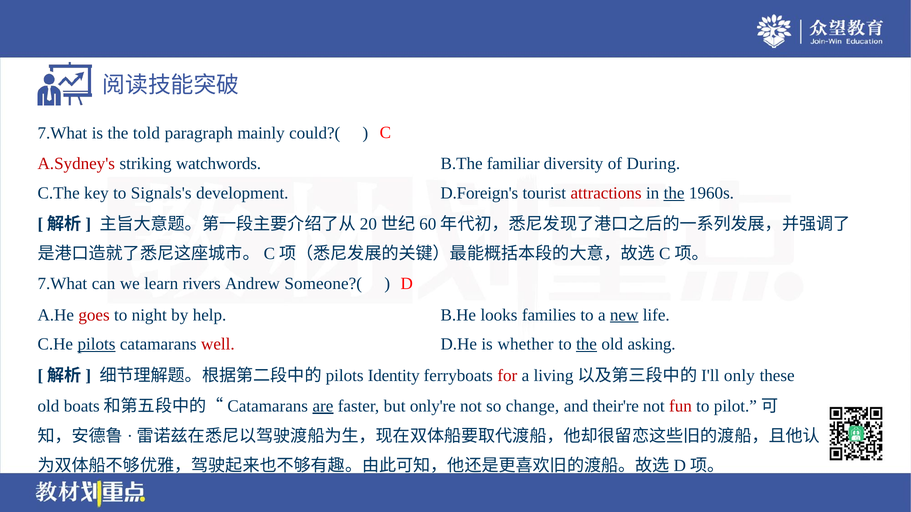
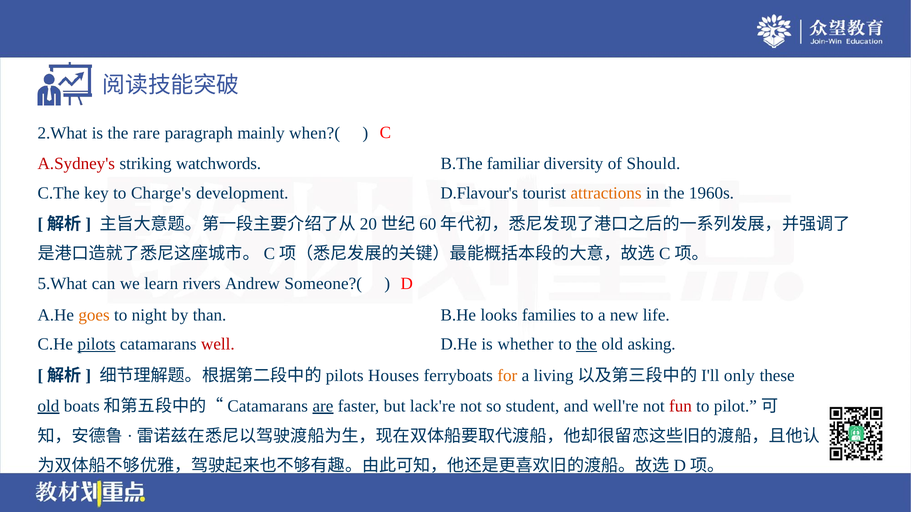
7.What at (62, 133): 7.What -> 2.What
told: told -> rare
could?(: could?( -> when?(
During: During -> Should
Signals's: Signals's -> Charge's
D.Foreign's: D.Foreign's -> D.Flavour's
attractions colour: red -> orange
the at (674, 193) underline: present -> none
7.What at (62, 284): 7.What -> 5.What
goes colour: red -> orange
help: help -> than
new underline: present -> none
Identity: Identity -> Houses
for colour: red -> orange
old at (48, 406) underline: none -> present
only're: only're -> lack're
change: change -> student
their're: their're -> well're
